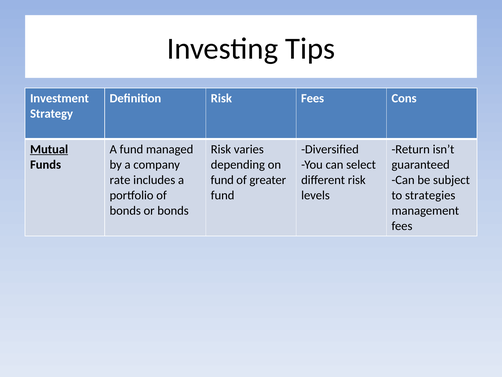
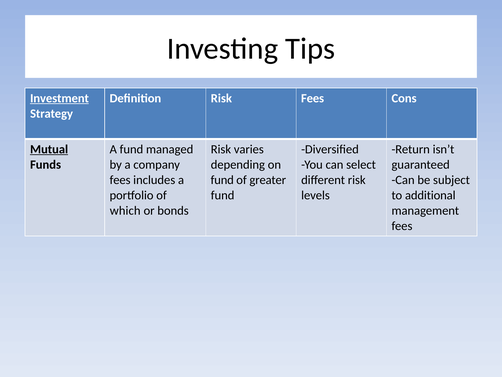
Investment underline: none -> present
rate at (120, 180): rate -> fees
strategies: strategies -> additional
bonds at (125, 210): bonds -> which
